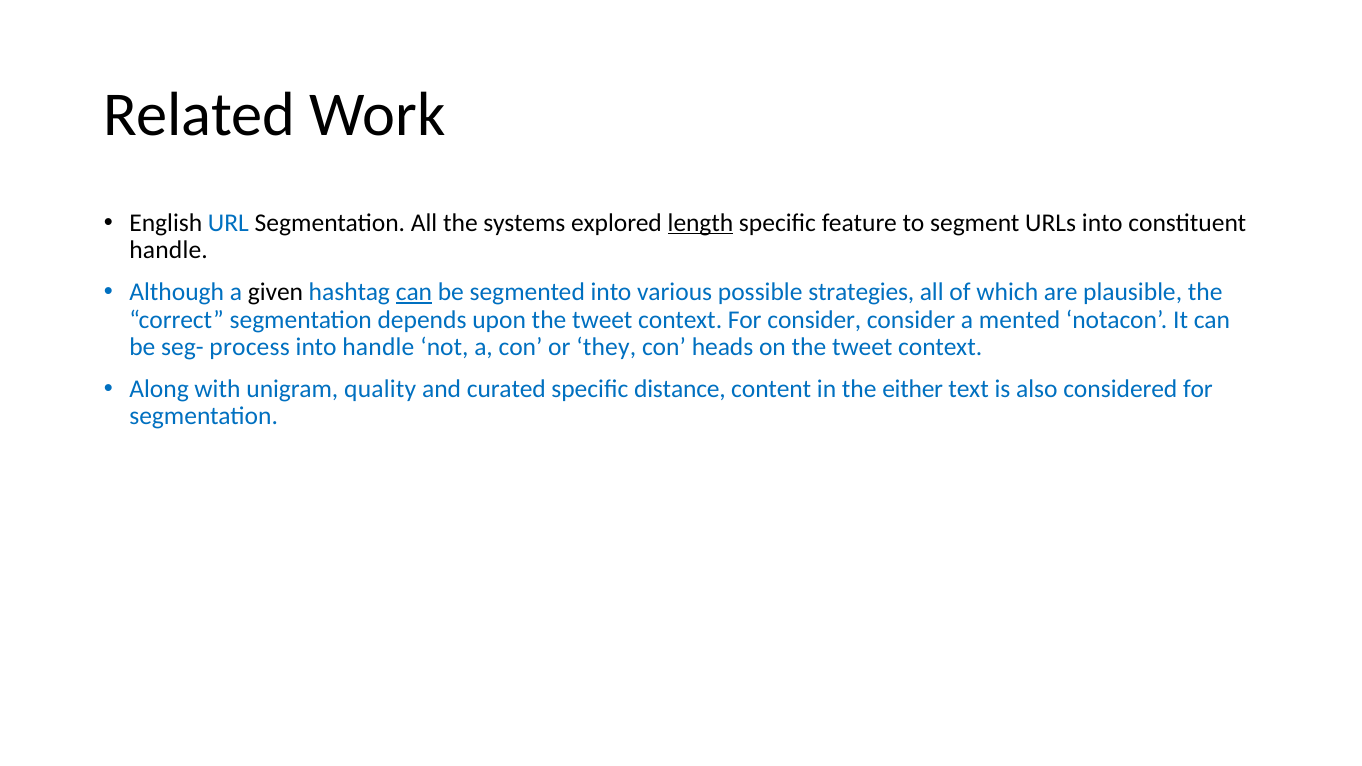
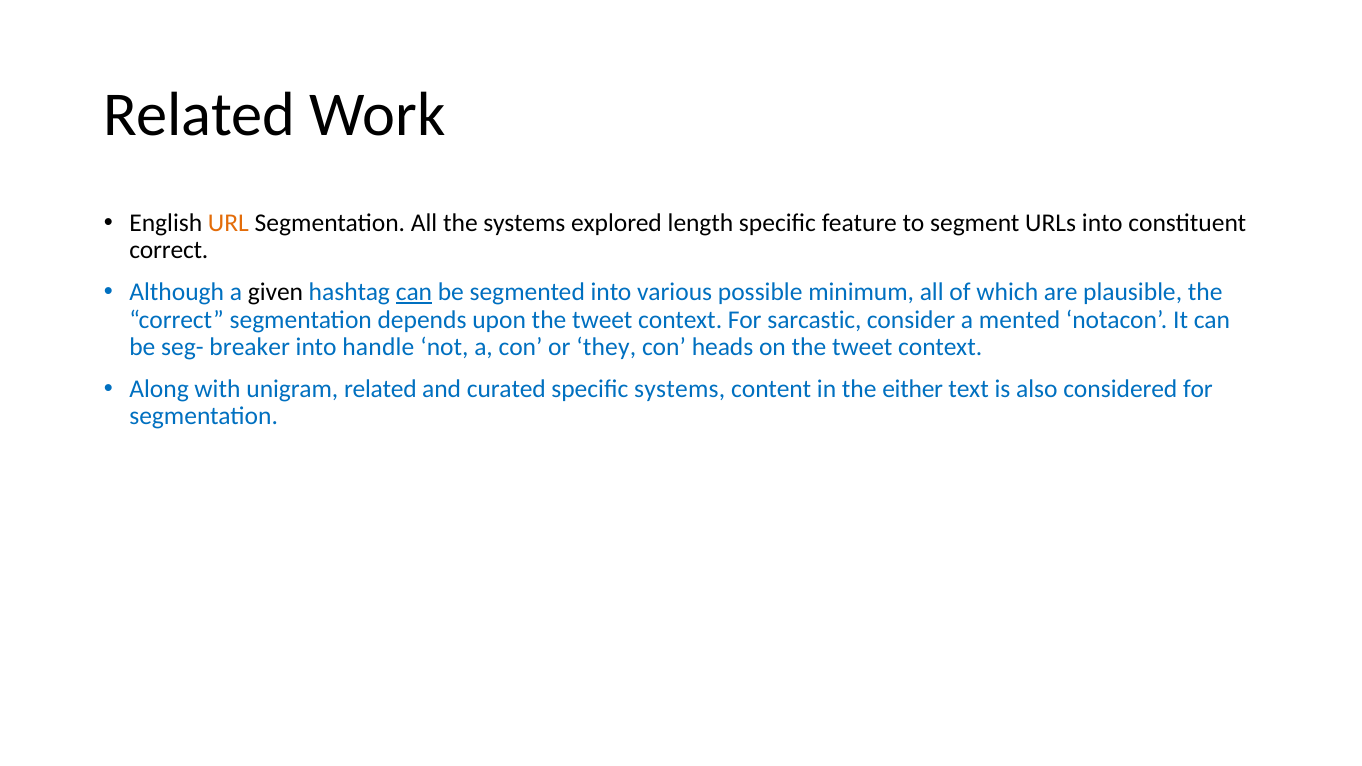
URL colour: blue -> orange
length underline: present -> none
handle at (169, 250): handle -> correct
strategies: strategies -> minimum
For consider: consider -> sarcastic
process: process -> breaker
unigram quality: quality -> related
specific distance: distance -> systems
